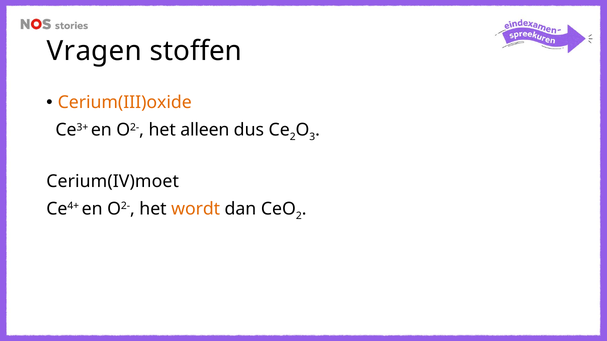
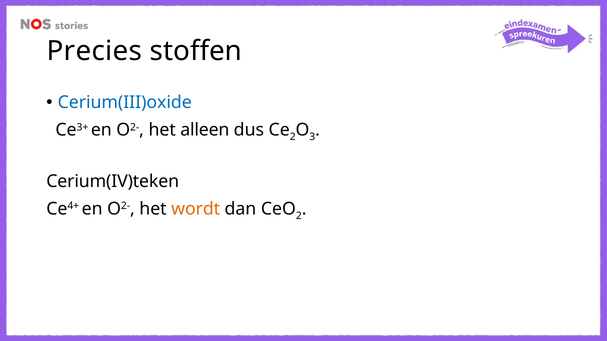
Vragen: Vragen -> Precies
Cerium(III)oxide colour: orange -> blue
Cerium(IV)moet: Cerium(IV)moet -> Cerium(IV)teken
